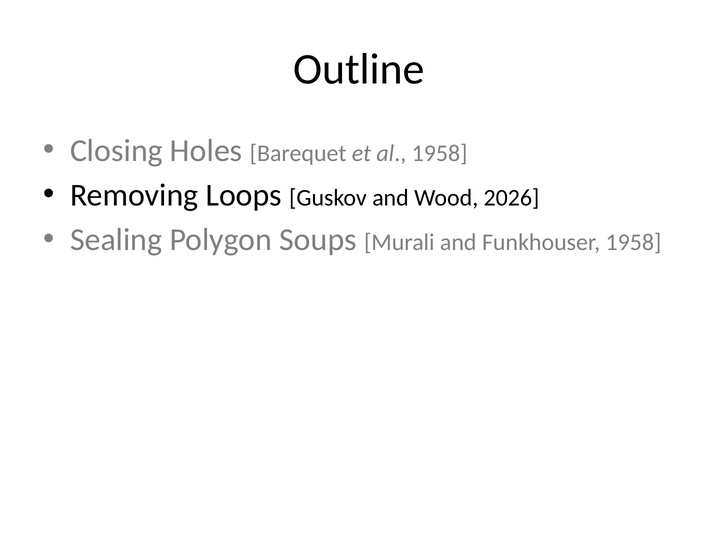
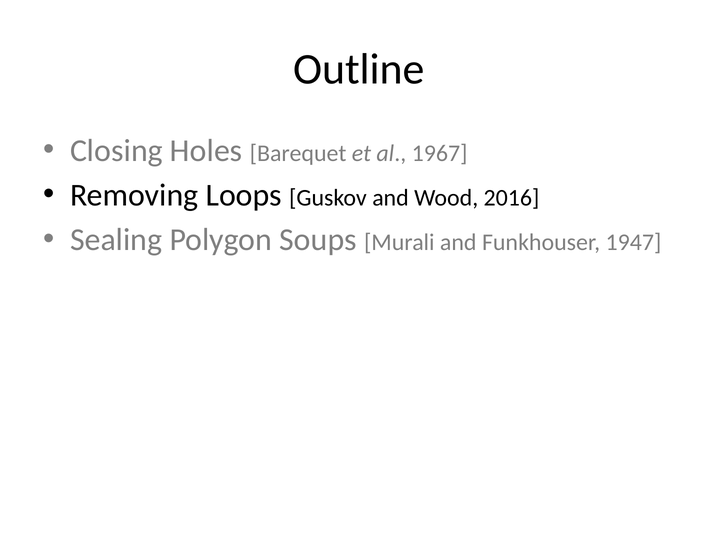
al 1958: 1958 -> 1967
2026: 2026 -> 2016
Funkhouser 1958: 1958 -> 1947
